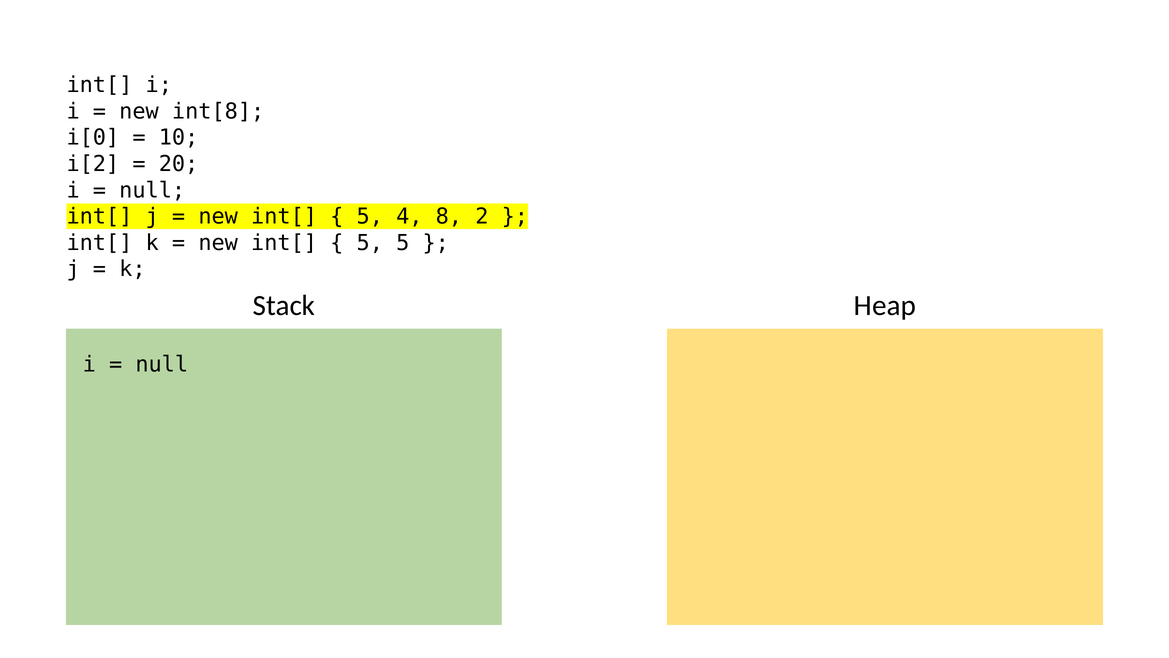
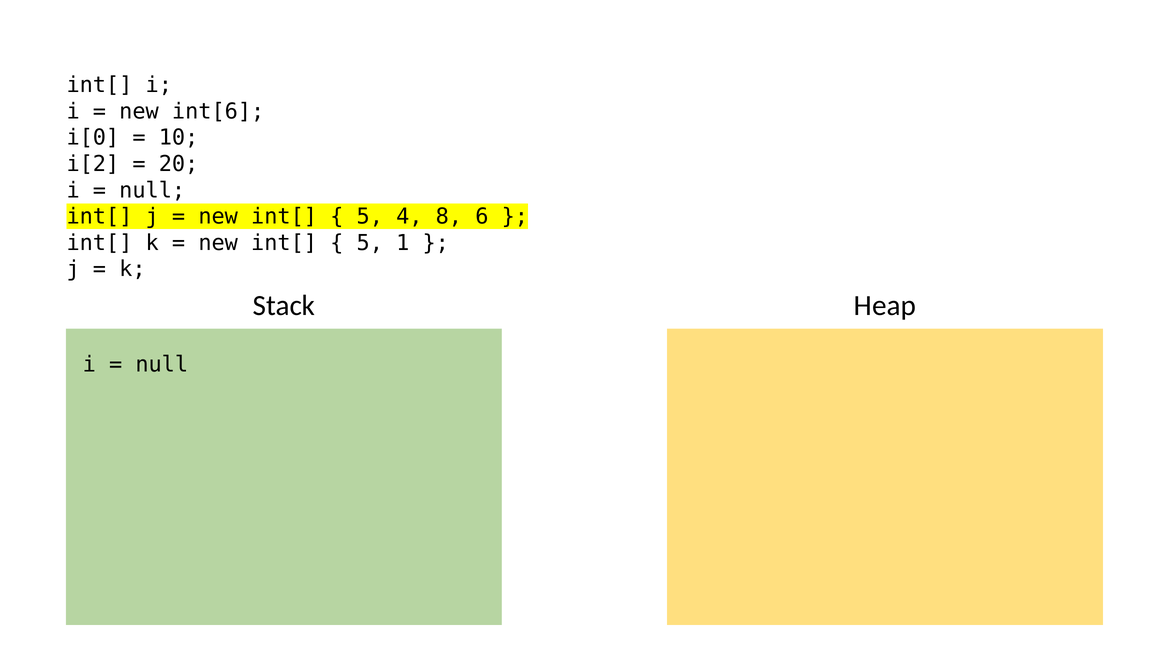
int[8: int[8 -> int[6
2: 2 -> 6
5 5: 5 -> 1
